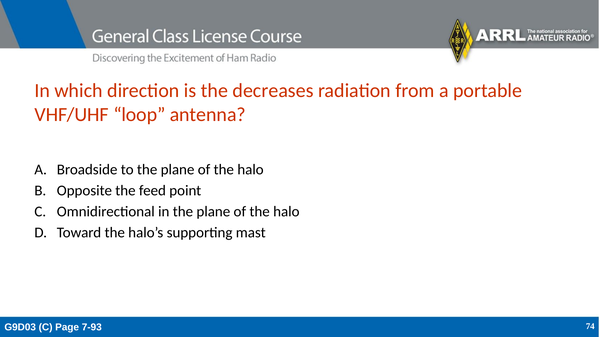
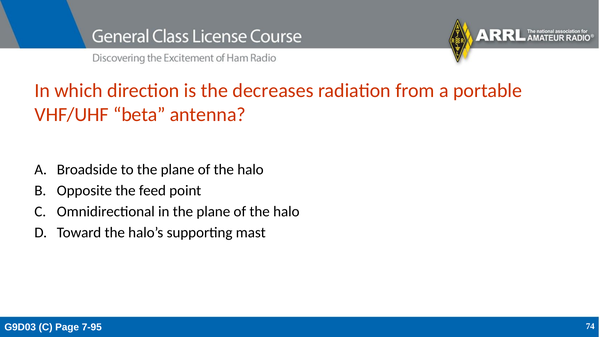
loop: loop -> beta
7-93: 7-93 -> 7-95
